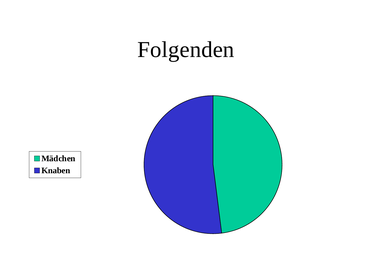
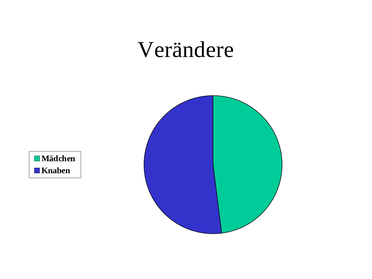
Folgenden: Folgenden -> Verändere
